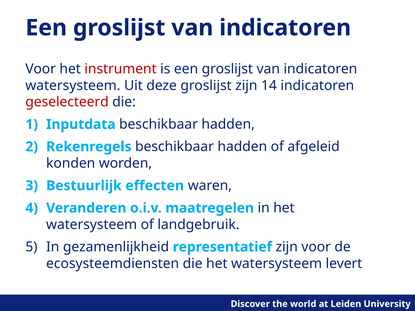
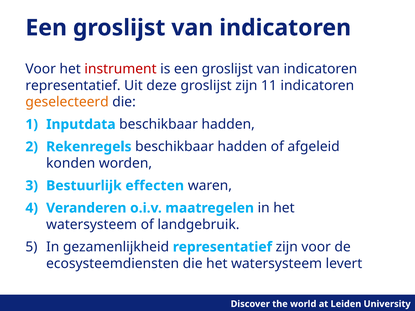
watersysteem at (73, 86): watersysteem -> representatief
14: 14 -> 11
geselecteerd colour: red -> orange
